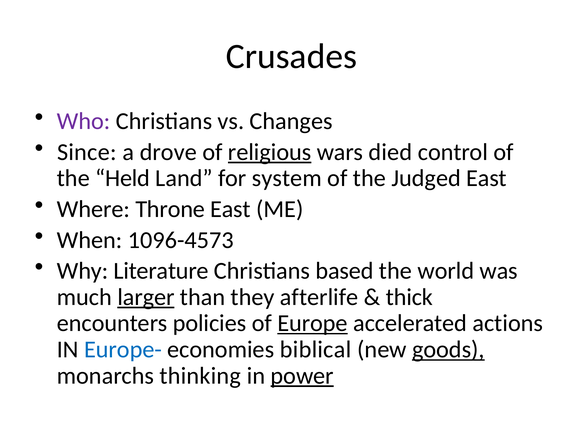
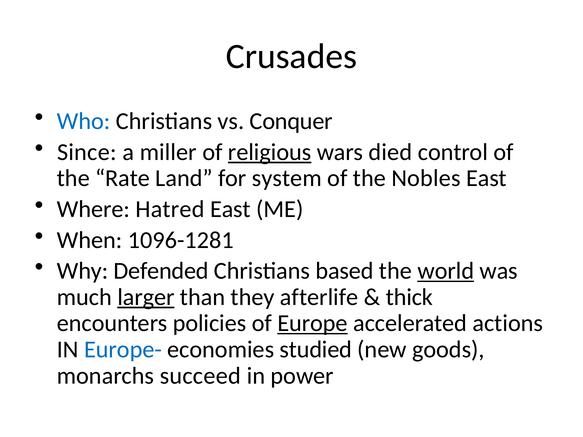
Who colour: purple -> blue
Changes: Changes -> Conquer
drove: drove -> miller
Held: Held -> Rate
Judged: Judged -> Nobles
Throne: Throne -> Hatred
1096-4573: 1096-4573 -> 1096-1281
Literature: Literature -> Defended
world underline: none -> present
biblical: biblical -> studied
goods underline: present -> none
thinking: thinking -> succeed
power underline: present -> none
